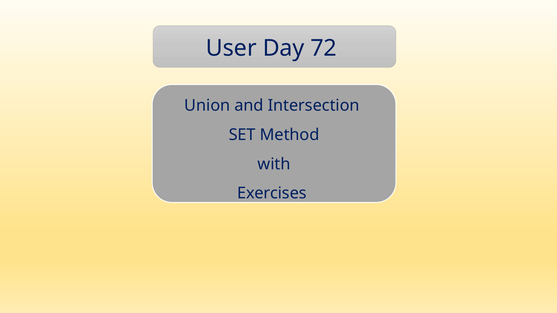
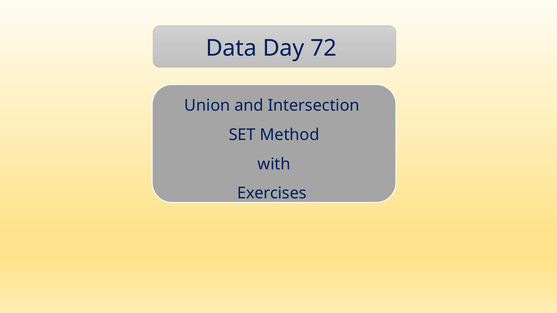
User: User -> Data
